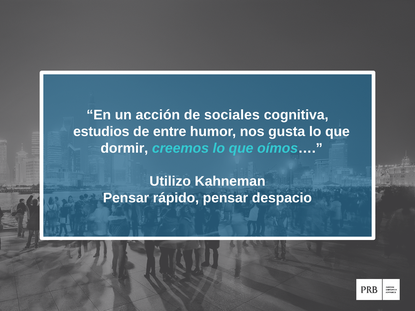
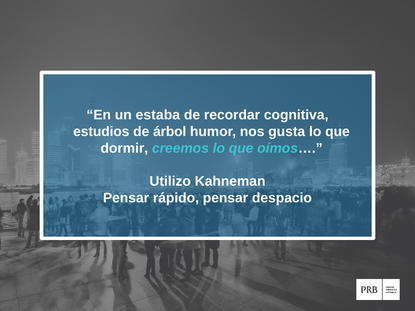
acción: acción -> estaba
sociales: sociales -> recordar
entre: entre -> árbol
